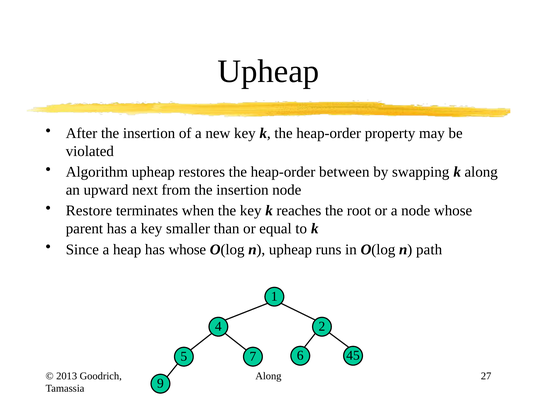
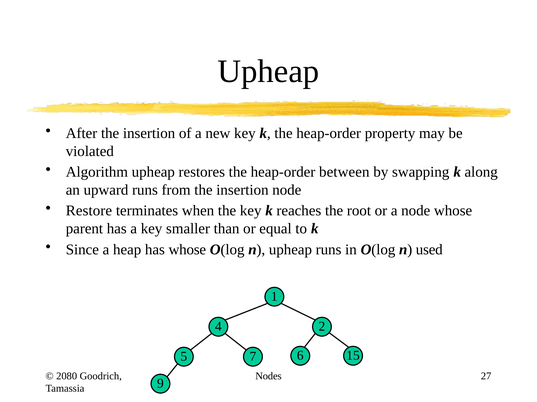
upward next: next -> runs
path: path -> used
45: 45 -> 15
2013: 2013 -> 2080
Along at (268, 377): Along -> Nodes
